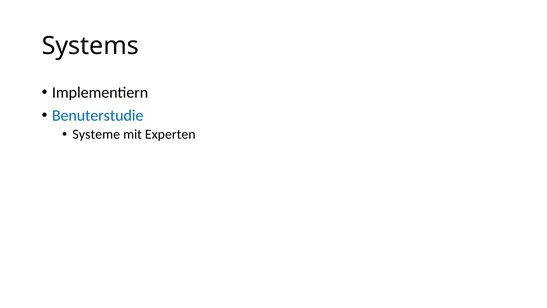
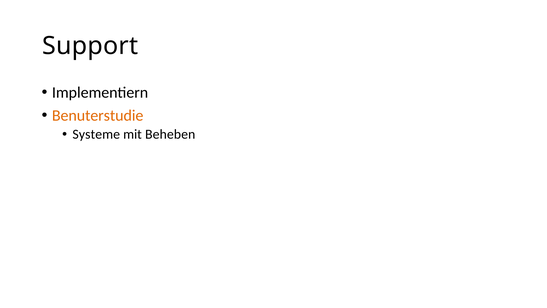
Systems: Systems -> Support
Benuterstudie colour: blue -> orange
Experten: Experten -> Beheben
